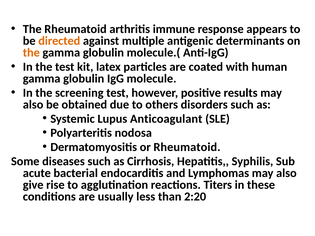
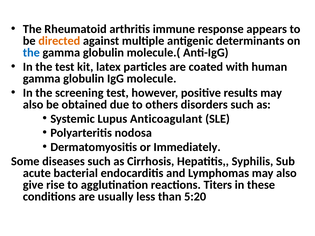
the at (31, 53) colour: orange -> blue
or Rheumatoid: Rheumatoid -> Immediately
2:20: 2:20 -> 5:20
